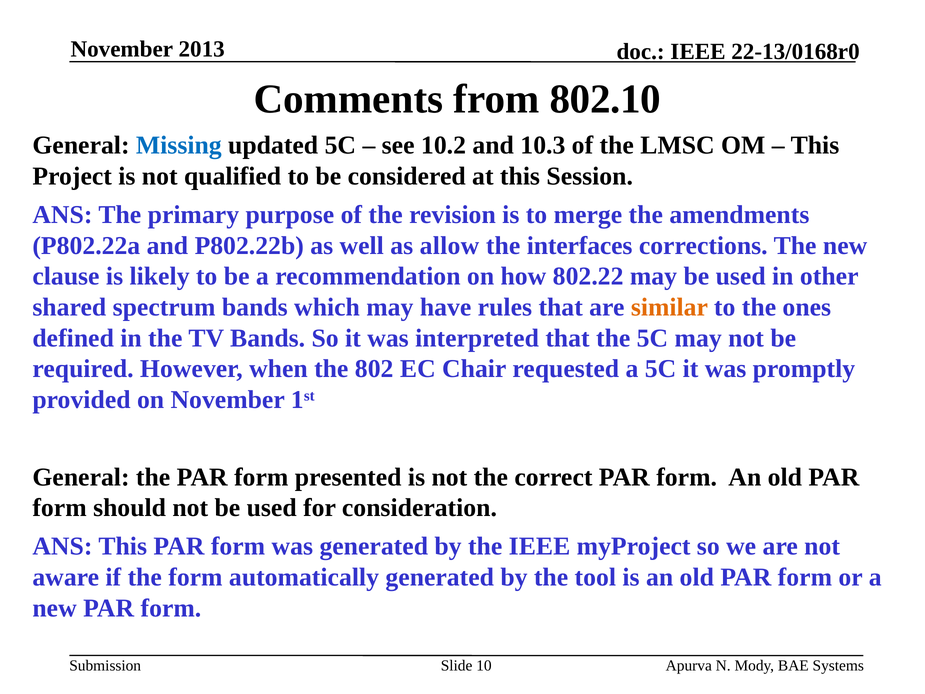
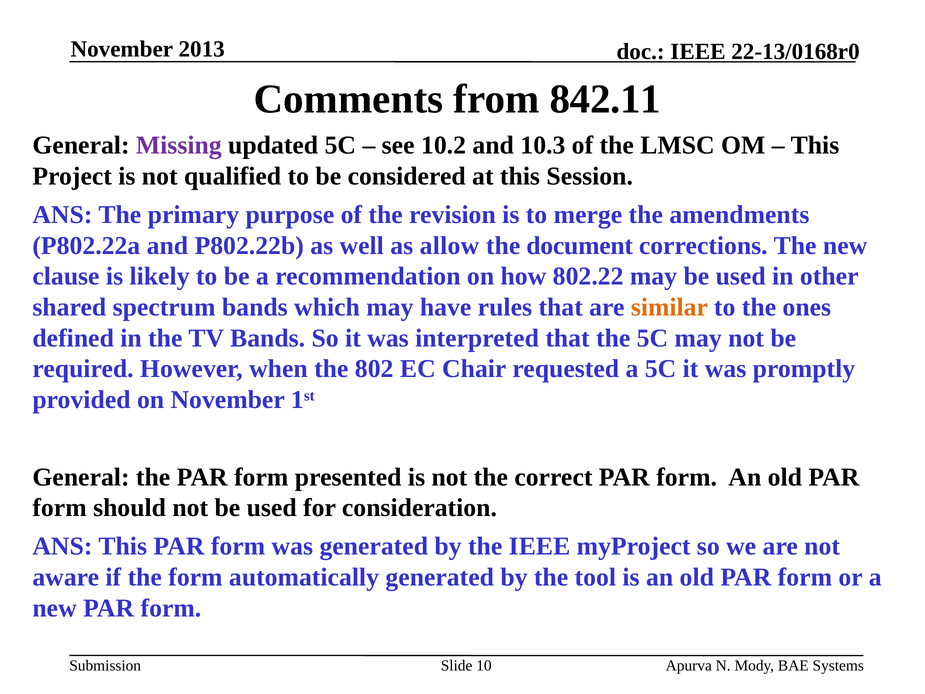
802.10: 802.10 -> 842.11
Missing colour: blue -> purple
interfaces: interfaces -> document
